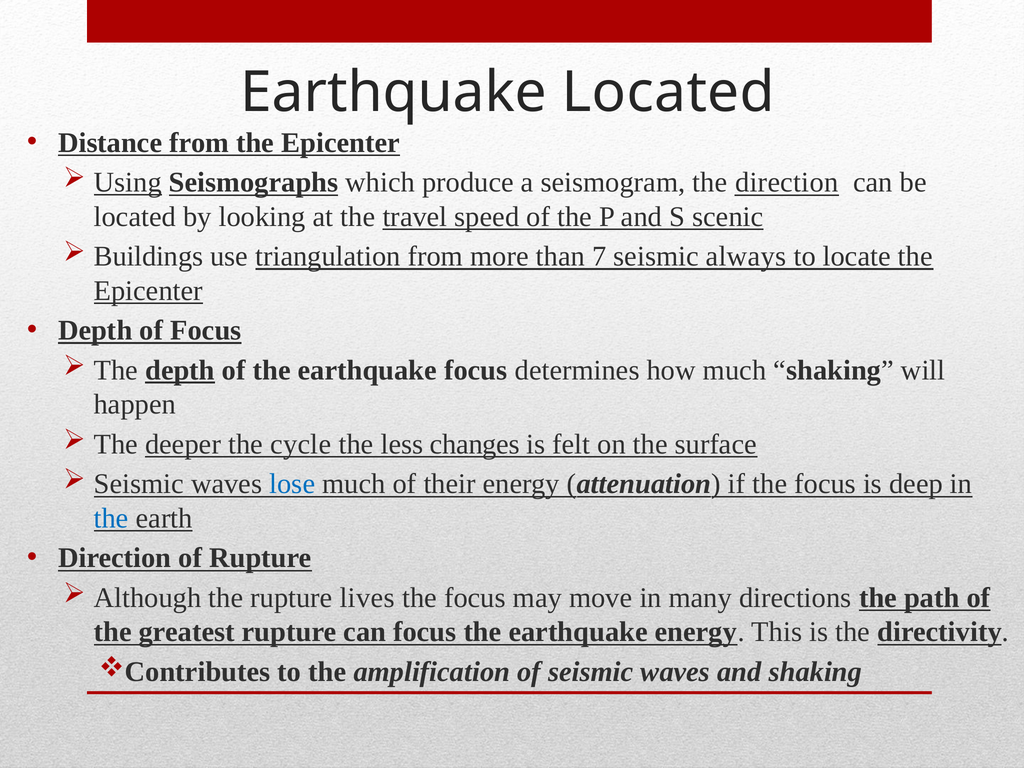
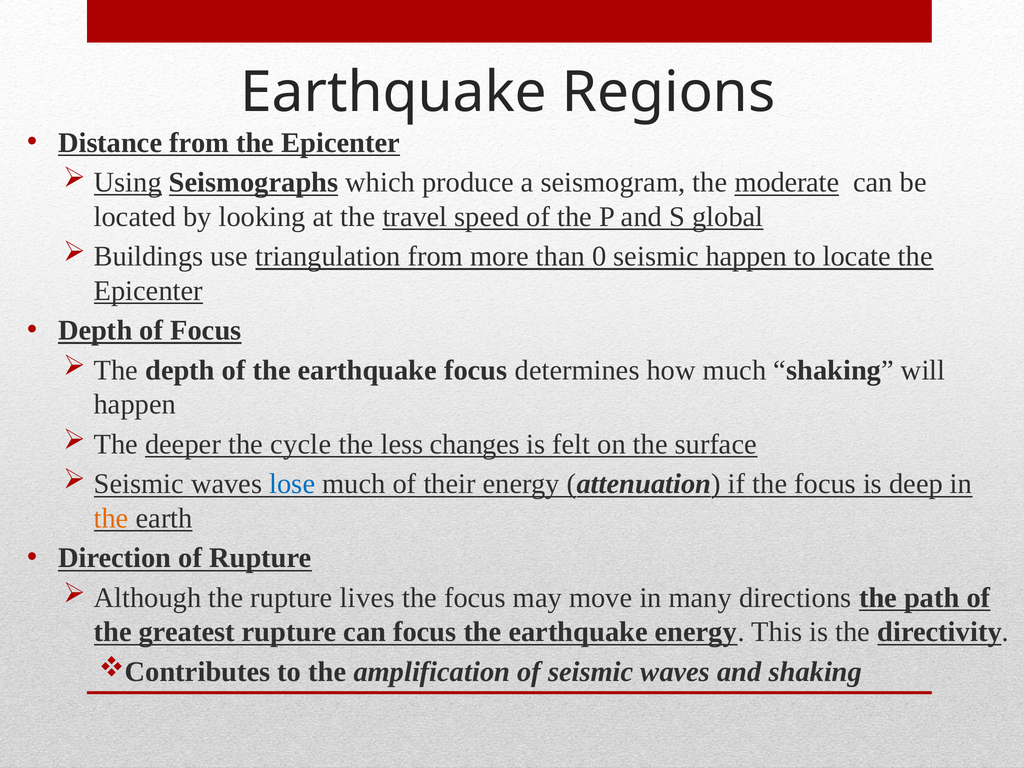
Earthquake Located: Located -> Regions
the direction: direction -> moderate
scenic: scenic -> global
7: 7 -> 0
seismic always: always -> happen
depth at (180, 370) underline: present -> none
the at (111, 518) colour: blue -> orange
